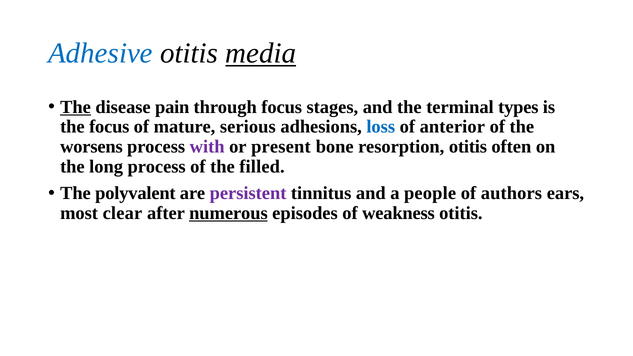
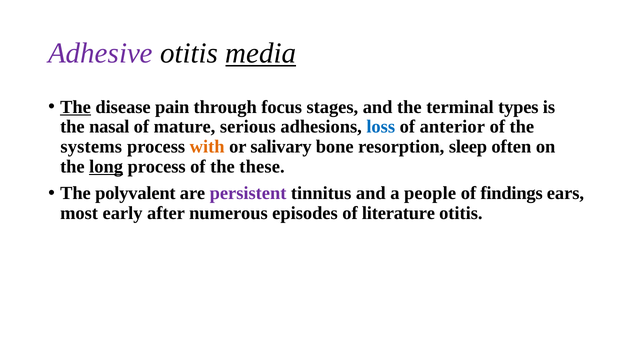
Adhesive colour: blue -> purple
the focus: focus -> nasal
worsens: worsens -> systems
with colour: purple -> orange
present: present -> salivary
resorption otitis: otitis -> sleep
long underline: none -> present
filled: filled -> these
authors: authors -> findings
clear: clear -> early
numerous underline: present -> none
weakness: weakness -> literature
